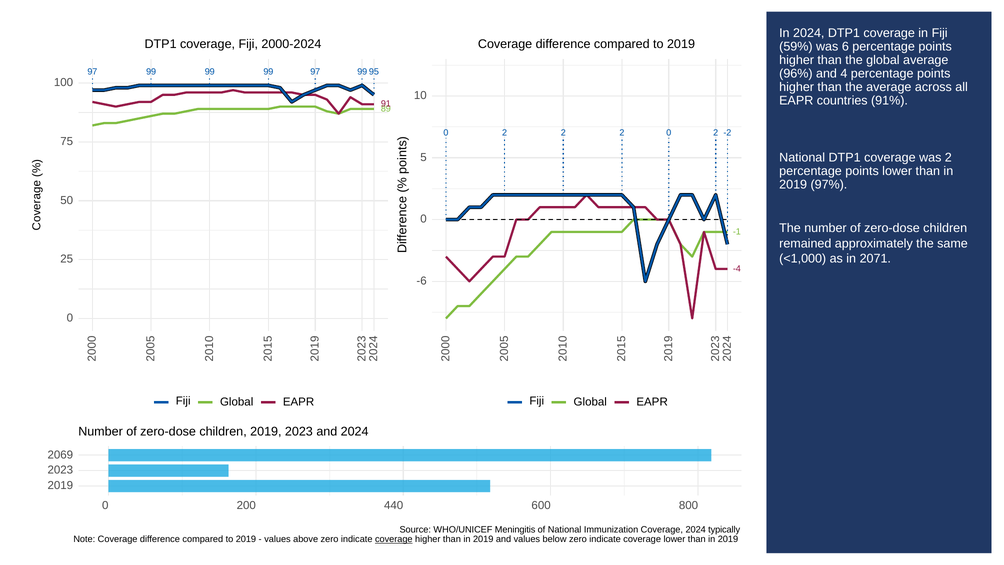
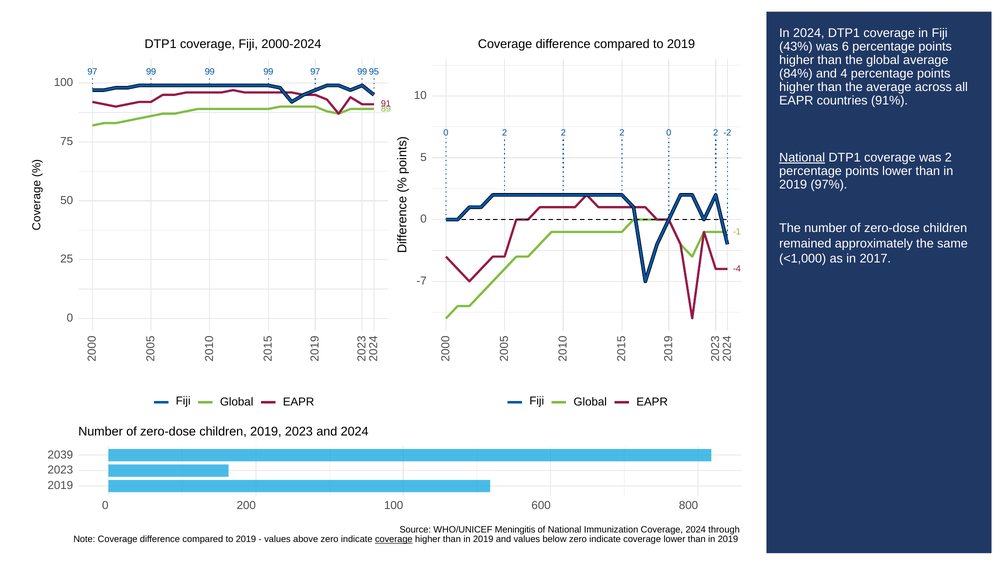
59%: 59% -> 43%
96%: 96% -> 84%
National at (802, 157) underline: none -> present
2071: 2071 -> 2017
-6: -6 -> -7
2069: 2069 -> 2039
200 440: 440 -> 100
typically: typically -> through
